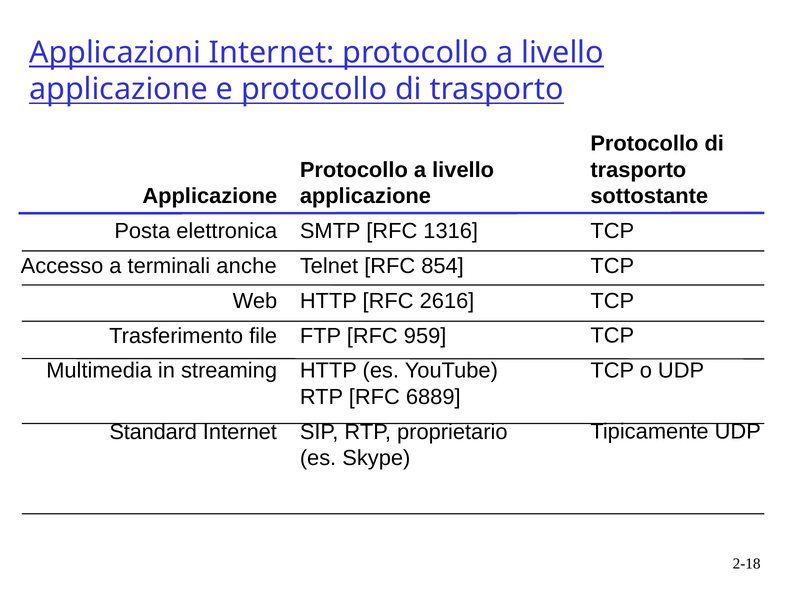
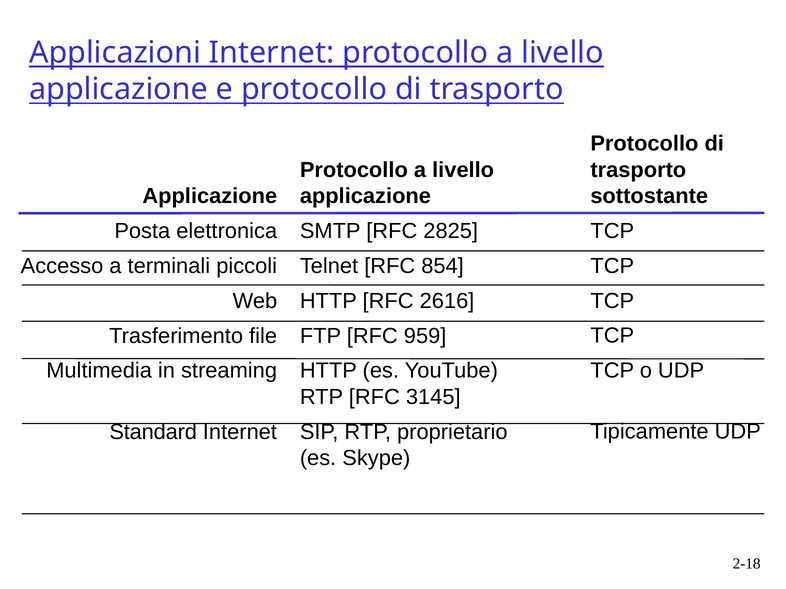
1316: 1316 -> 2825
anche: anche -> piccoli
6889: 6889 -> 3145
